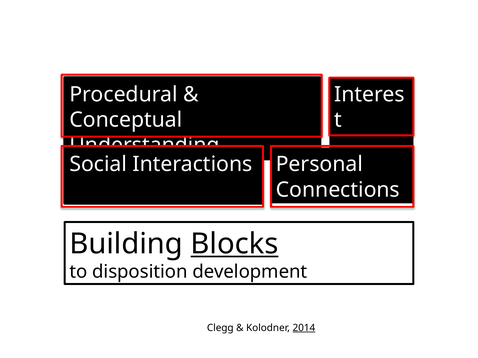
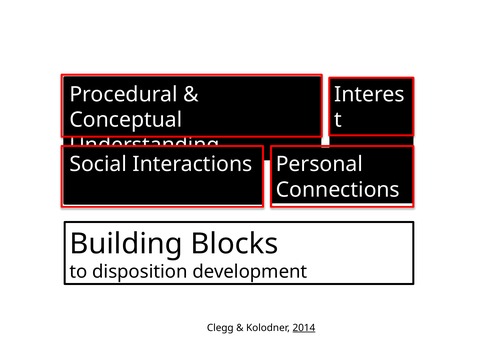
Blocks underline: present -> none
